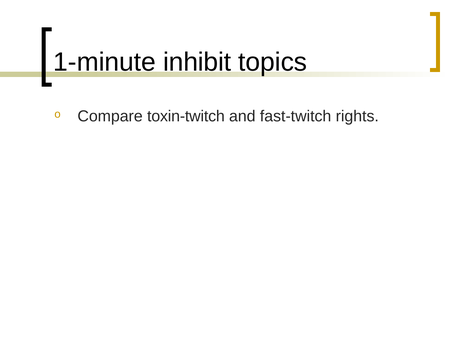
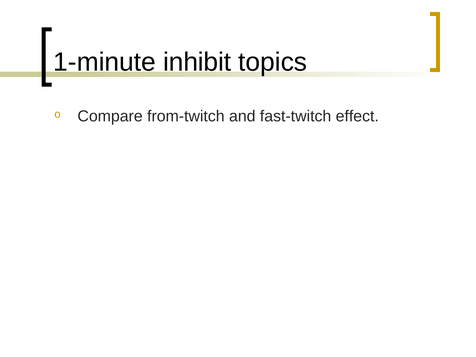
toxin-twitch: toxin-twitch -> from-twitch
rights: rights -> effect
